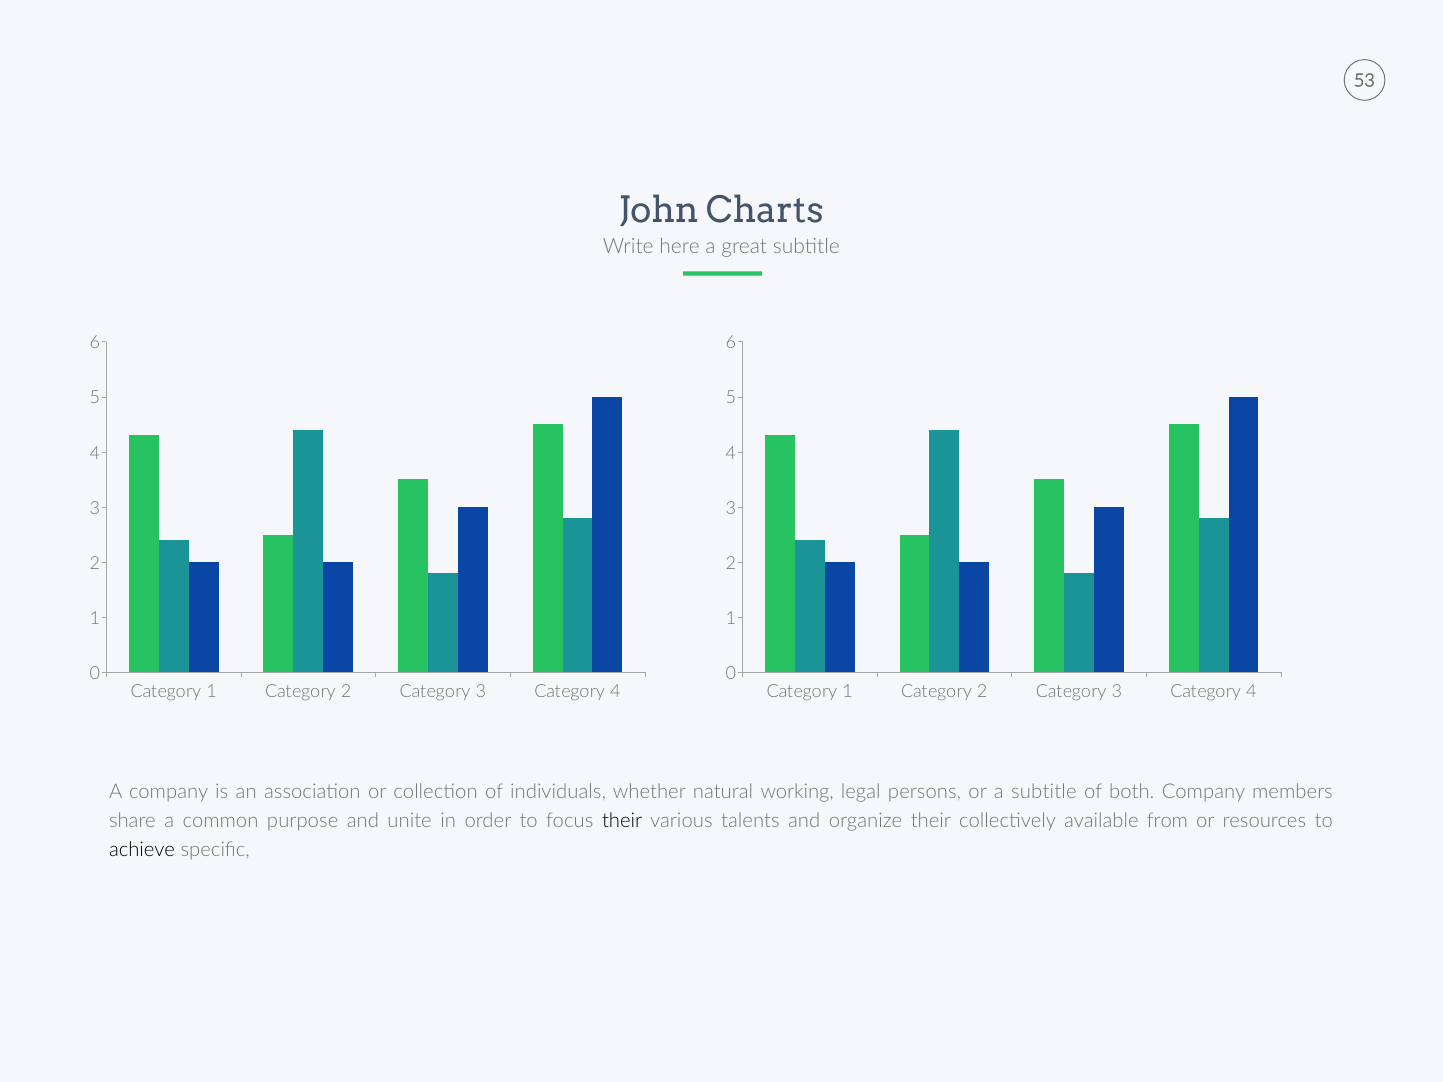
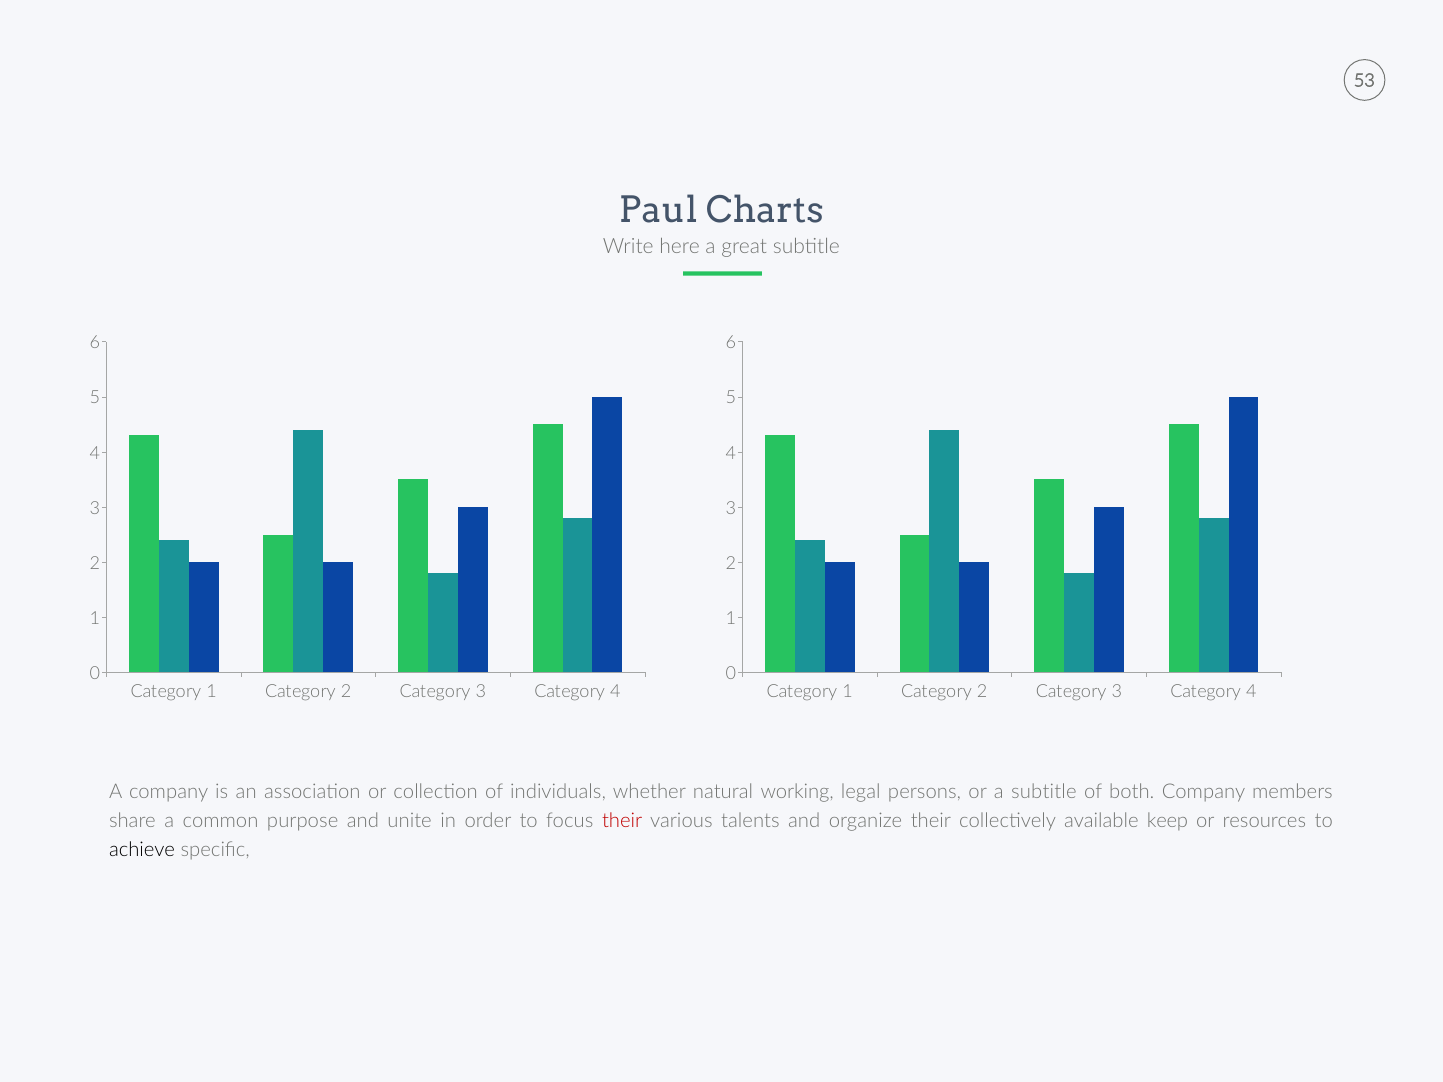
John: John -> Paul
their at (622, 821) colour: black -> red
from: from -> keep
